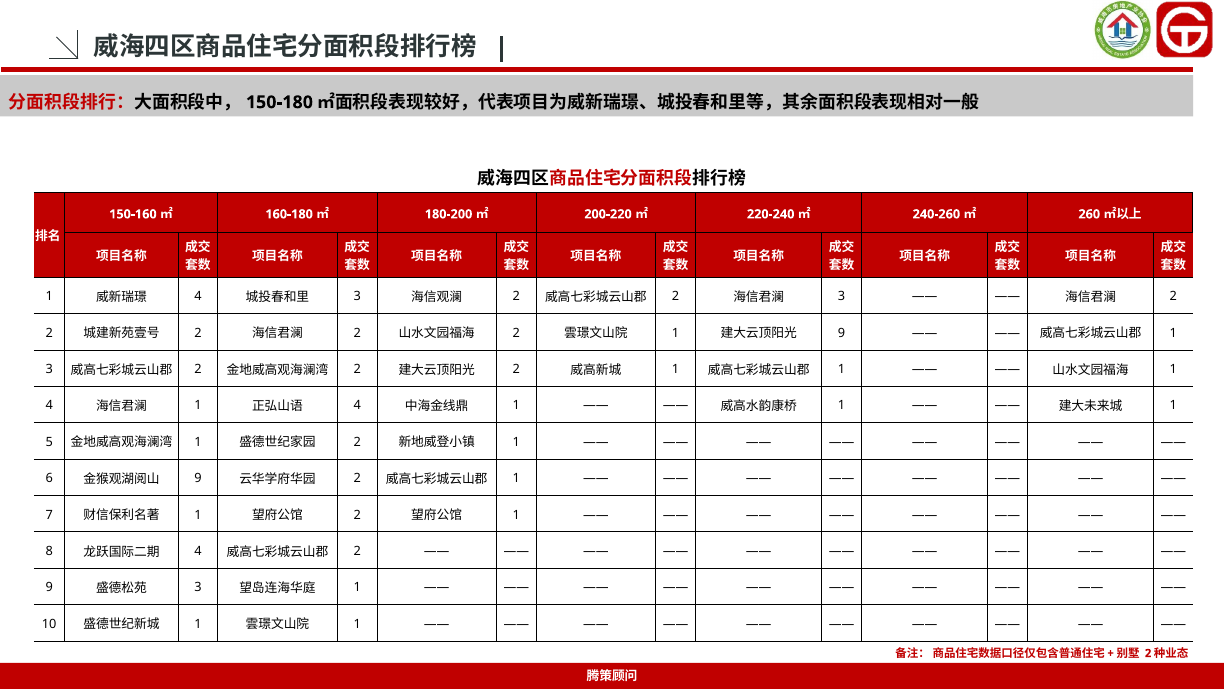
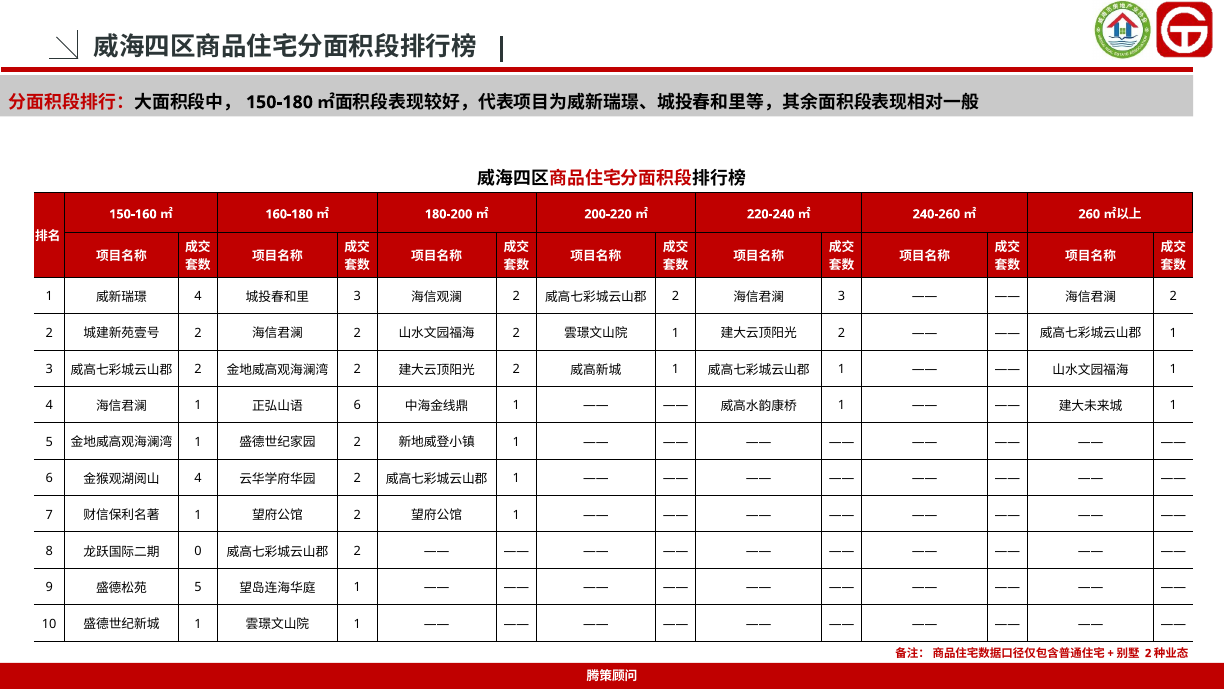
9 at (842, 333): 9 -> 2
4 at (357, 405): 4 -> 6
9 at (198, 478): 9 -> 4
4 at (198, 551): 4 -> 0
3 at (198, 587): 3 -> 5
